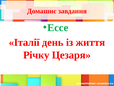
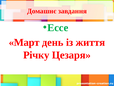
Італії: Італії -> Март
